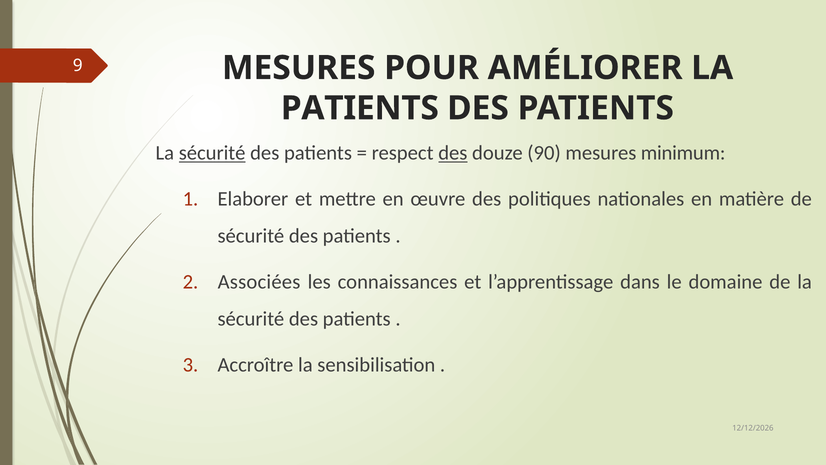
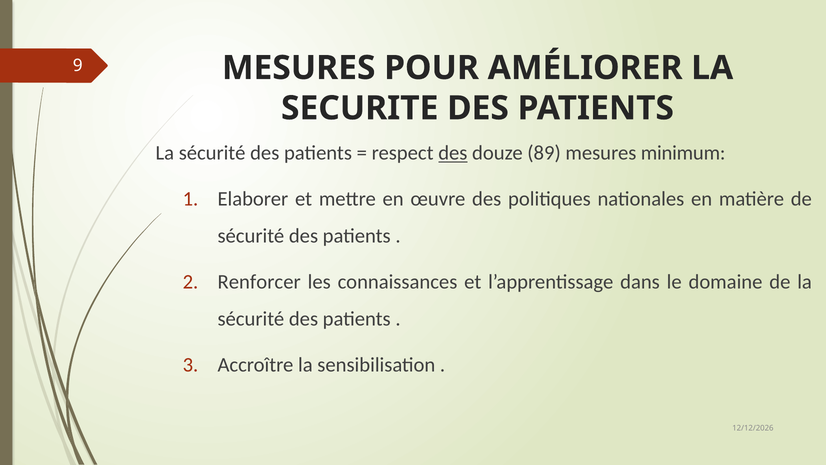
PATIENTS at (360, 108): PATIENTS -> SECURITE
sécurité at (212, 153) underline: present -> none
90: 90 -> 89
Associées: Associées -> Renforcer
